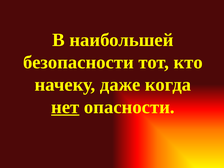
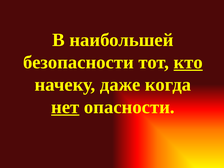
кто underline: none -> present
